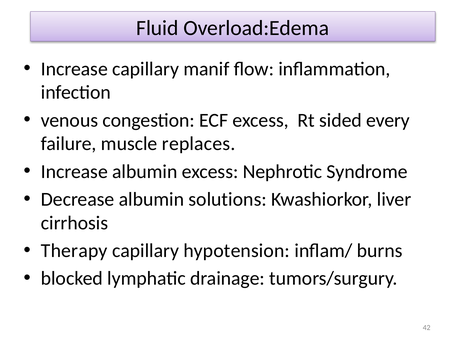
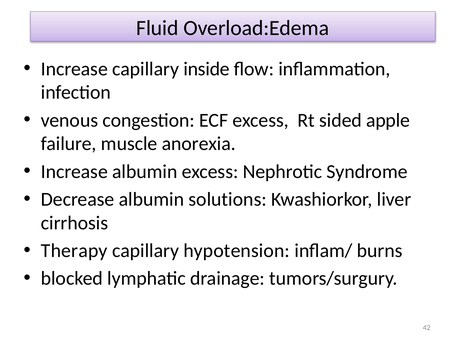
manif: manif -> inside
every: every -> apple
replaces: replaces -> anorexia
